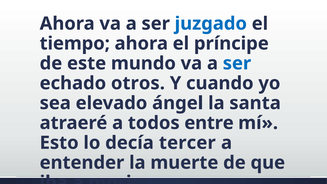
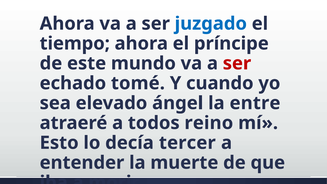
ser at (237, 63) colour: blue -> red
otros: otros -> tomé
santa: santa -> entre
entre: entre -> reino
